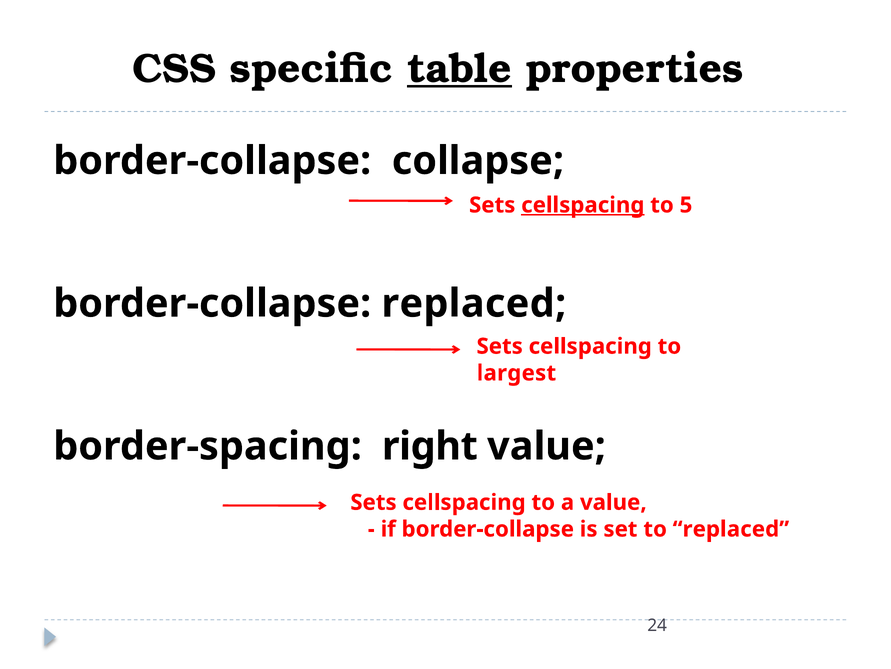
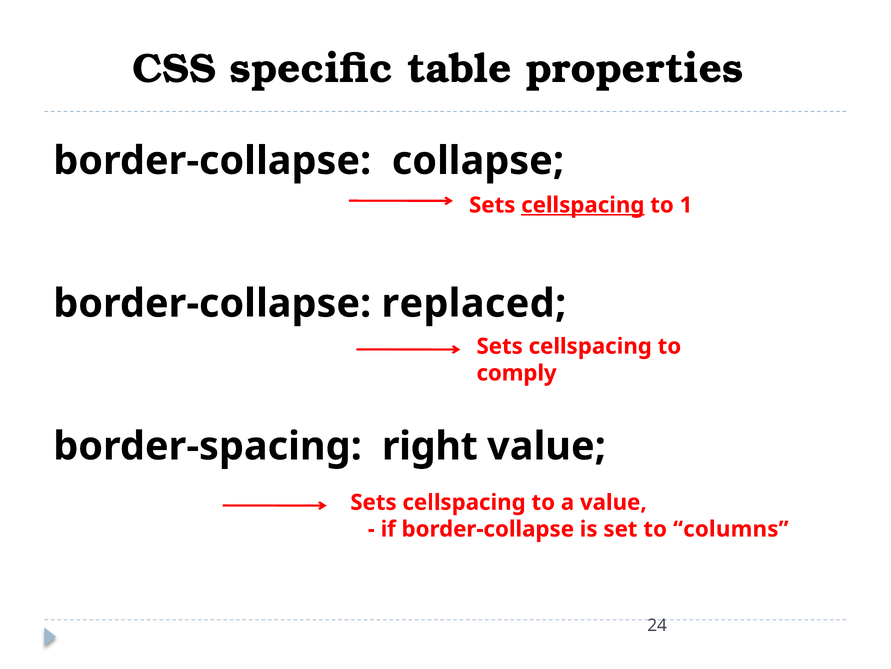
table underline: present -> none
5: 5 -> 1
largest: largest -> comply
to replaced: replaced -> columns
